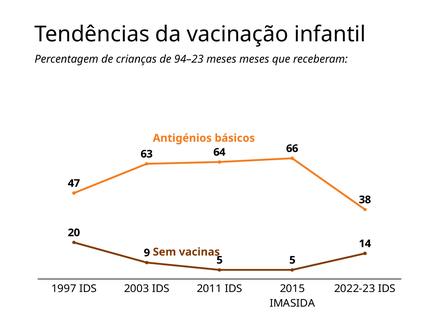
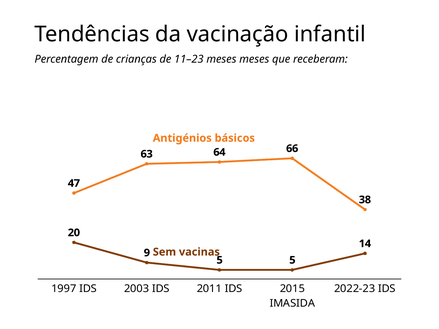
94–23: 94–23 -> 11–23
